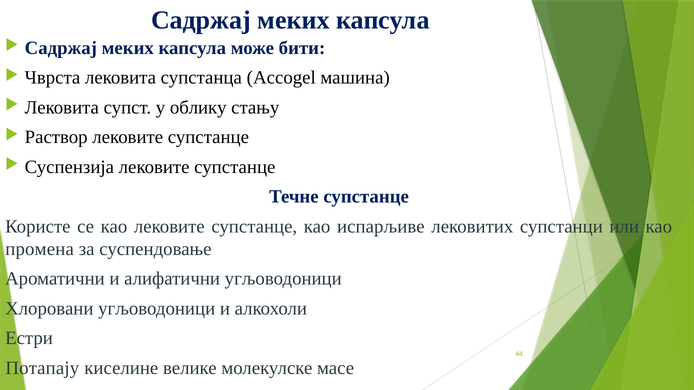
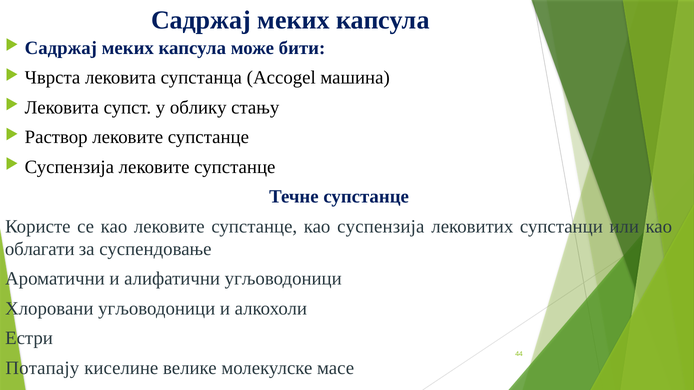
као испарљиве: испарљиве -> суспензија
промена: промена -> облагати
